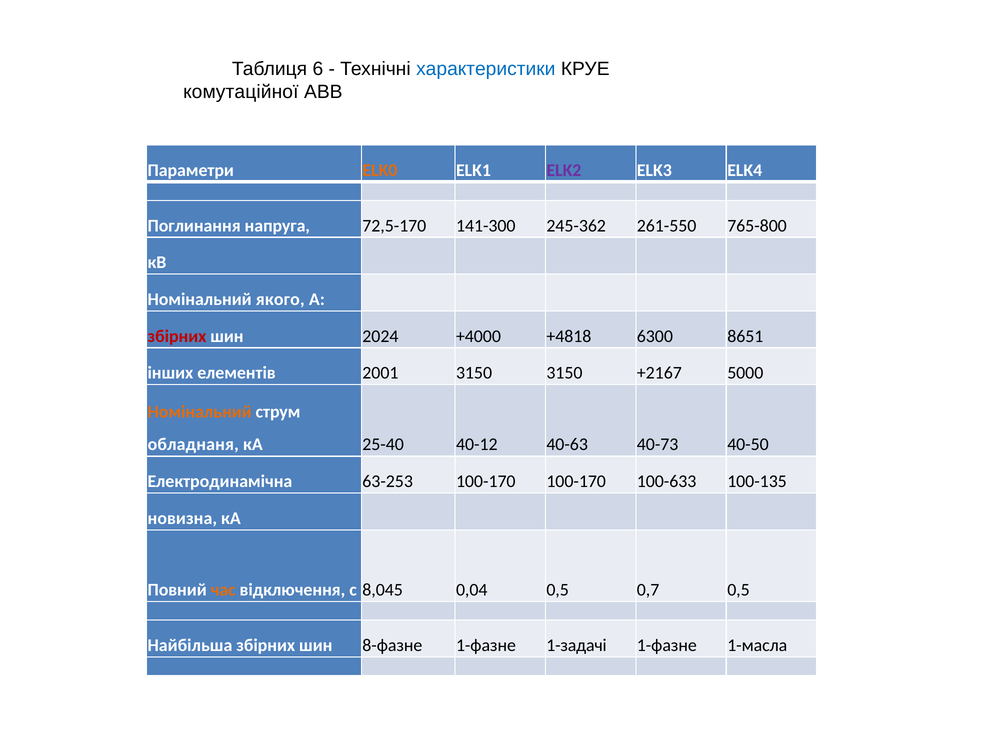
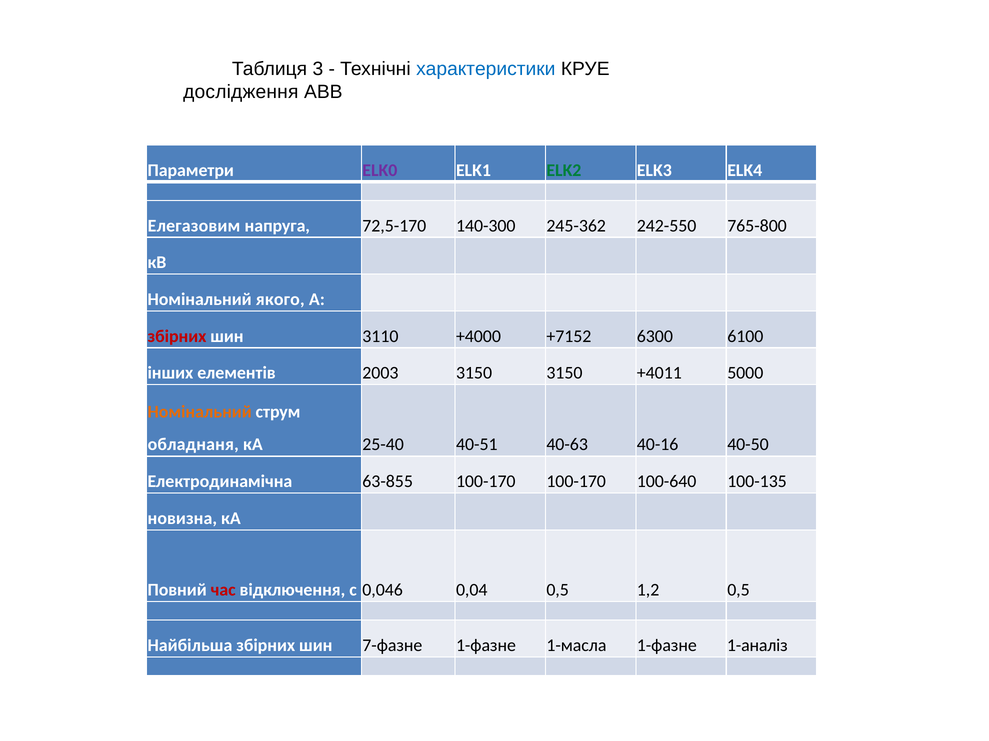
6: 6 -> 3
комутаційної: комутаційної -> дослідження
ELK0 colour: orange -> purple
ELK2 colour: purple -> green
Поглинання: Поглинання -> Елегазовим
141-300: 141-300 -> 140-300
261-550: 261-550 -> 242-550
2024: 2024 -> 3110
+4818: +4818 -> +7152
8651: 8651 -> 6100
2001: 2001 -> 2003
+2167: +2167 -> +4011
40-12: 40-12 -> 40-51
40-73: 40-73 -> 40-16
63-253: 63-253 -> 63-855
100-633: 100-633 -> 100-640
час colour: orange -> red
8,045: 8,045 -> 0,046
0,7: 0,7 -> 1,2
8-фазне: 8-фазне -> 7-фазне
1-задачі: 1-задачі -> 1-масла
1-масла: 1-масла -> 1-аналіз
